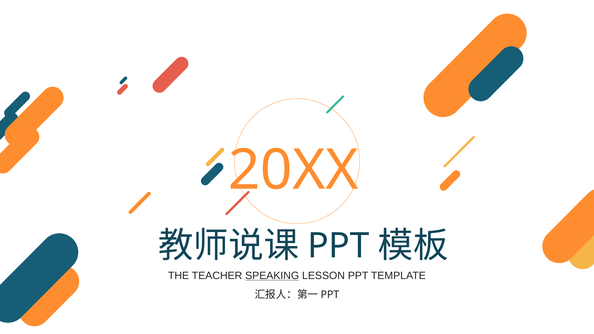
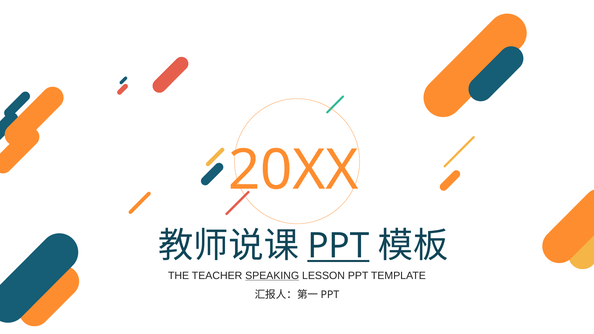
PPT at (338, 246) underline: none -> present
